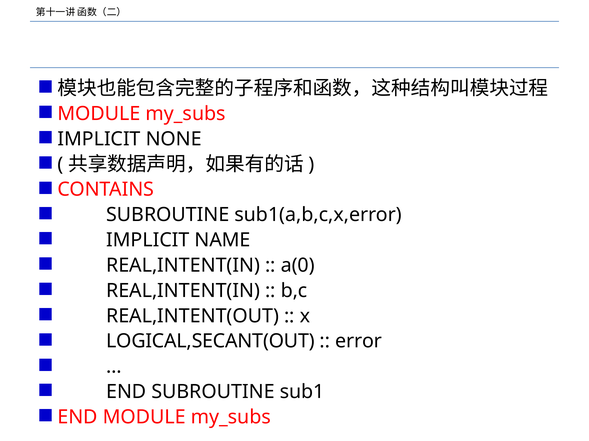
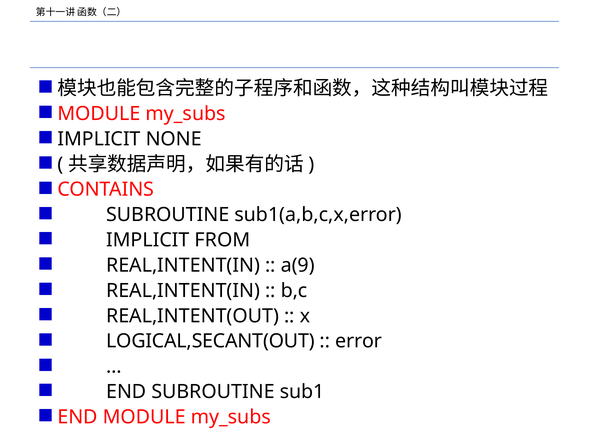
NAME: NAME -> FROM
a(0: a(0 -> a(9
